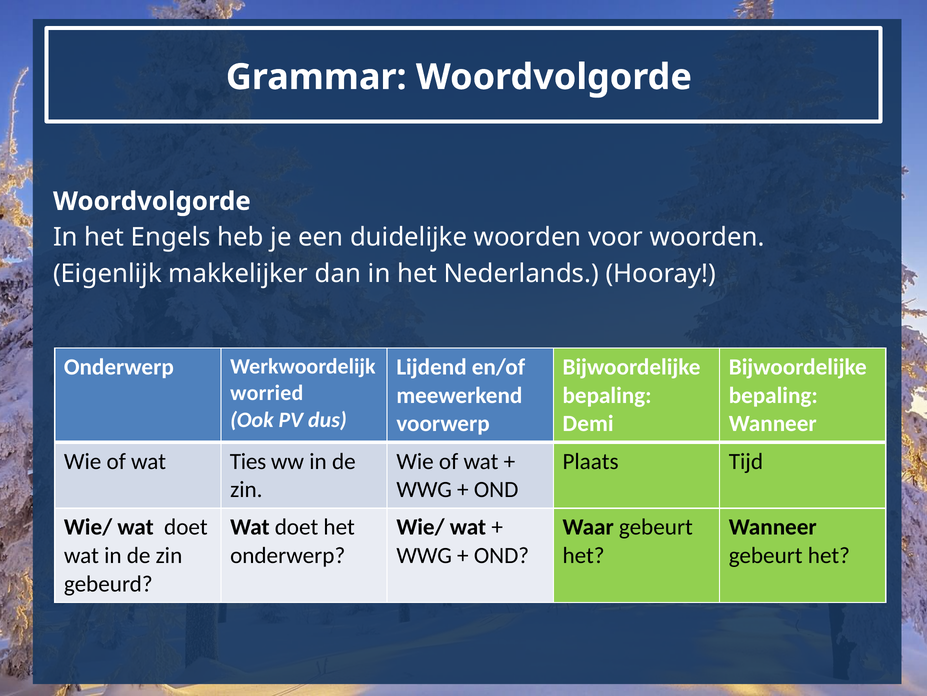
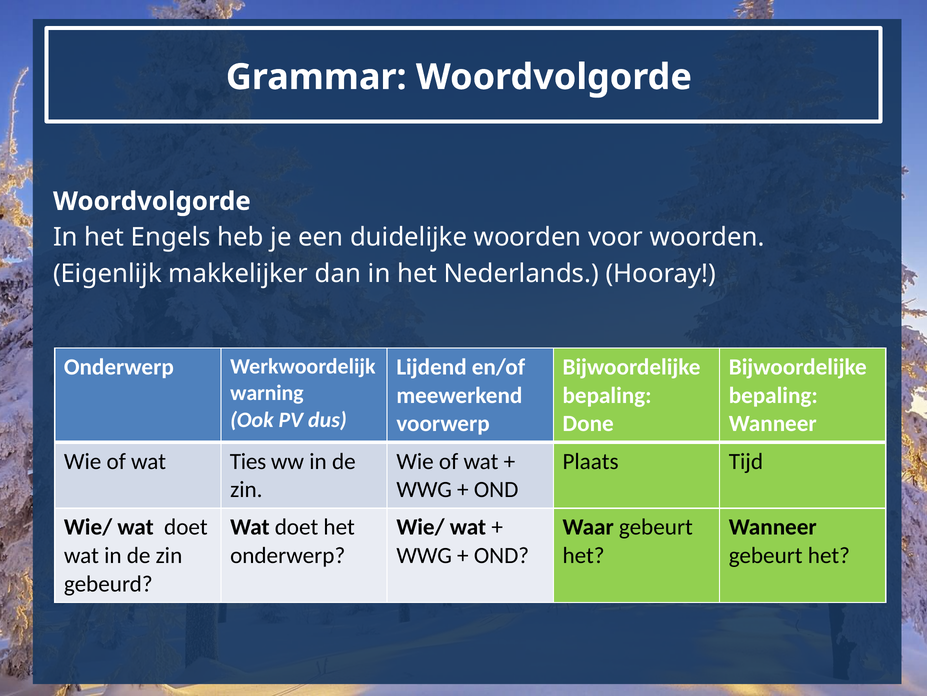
worried: worried -> warning
Demi: Demi -> Done
